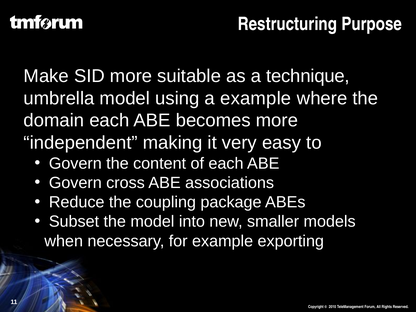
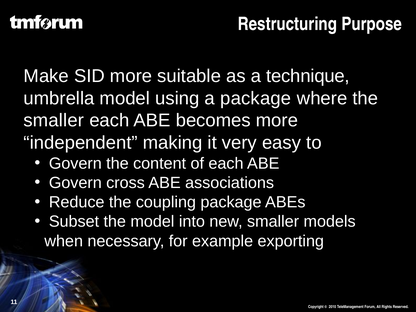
a example: example -> package
domain at (54, 121): domain -> smaller
